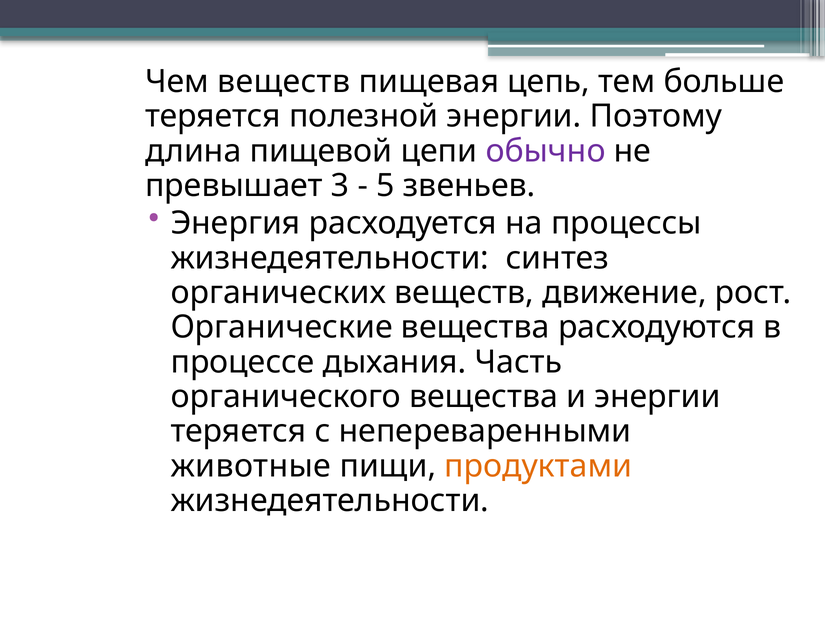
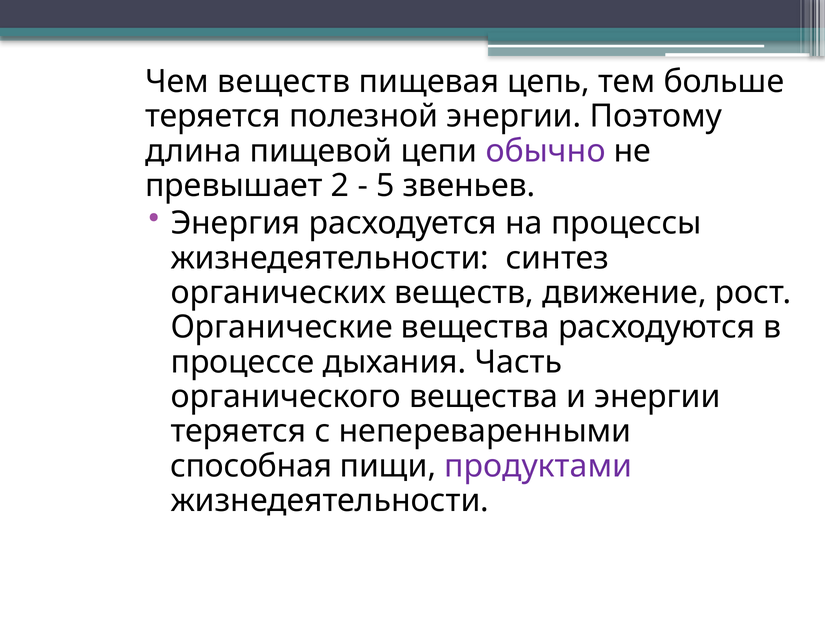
3: 3 -> 2
животные: животные -> способная
продуктами colour: orange -> purple
